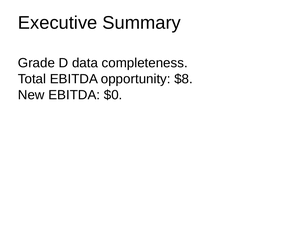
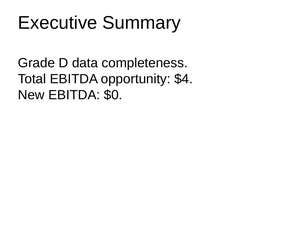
$8: $8 -> $4
